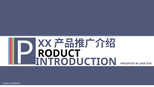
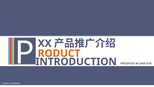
RODUCT colour: black -> orange
